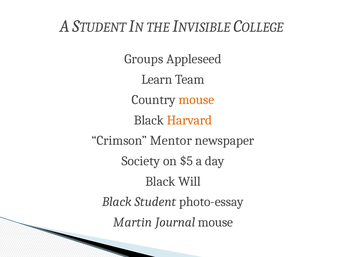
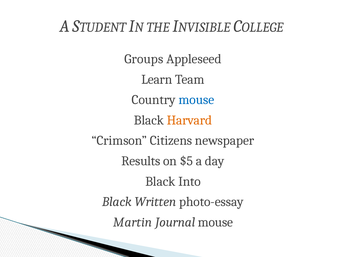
mouse at (196, 100) colour: orange -> blue
Mentor: Mentor -> Citizens
Society: Society -> Results
Will: Will -> Into
Student: Student -> Written
